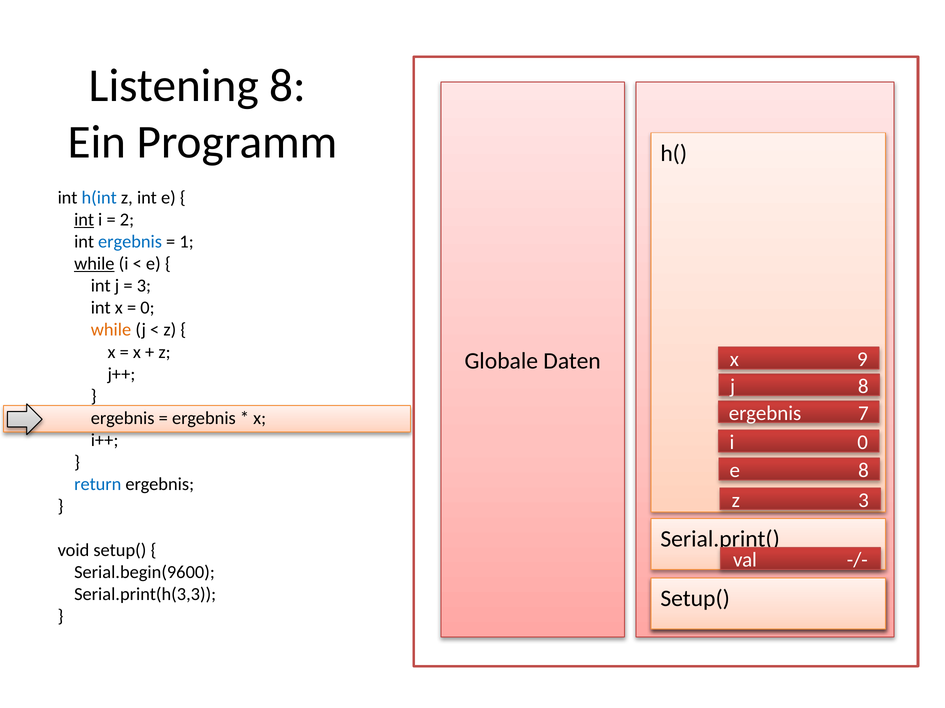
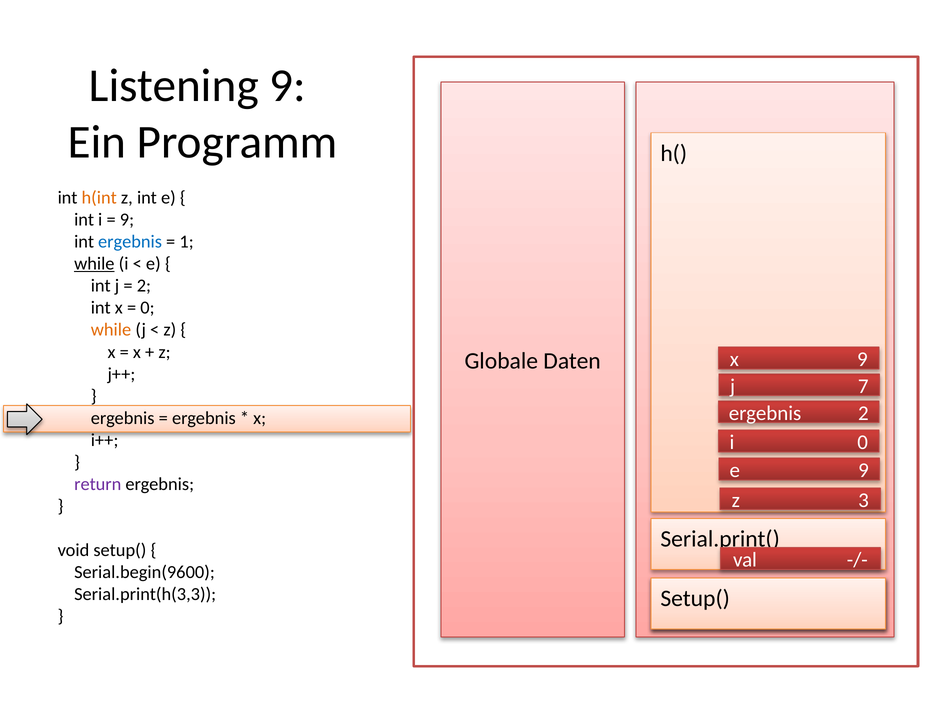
Listening 8: 8 -> 9
h(int colour: blue -> orange
int at (84, 220) underline: present -> none
2 at (127, 220): 2 -> 9
3 at (144, 286): 3 -> 2
j 8: 8 -> 7
7 at (863, 414): 7 -> 2
e 8: 8 -> 9
return colour: blue -> purple
